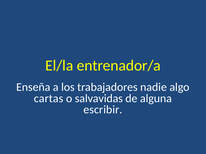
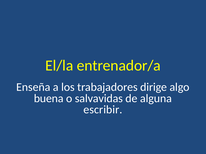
nadie: nadie -> dirige
cartas: cartas -> buena
